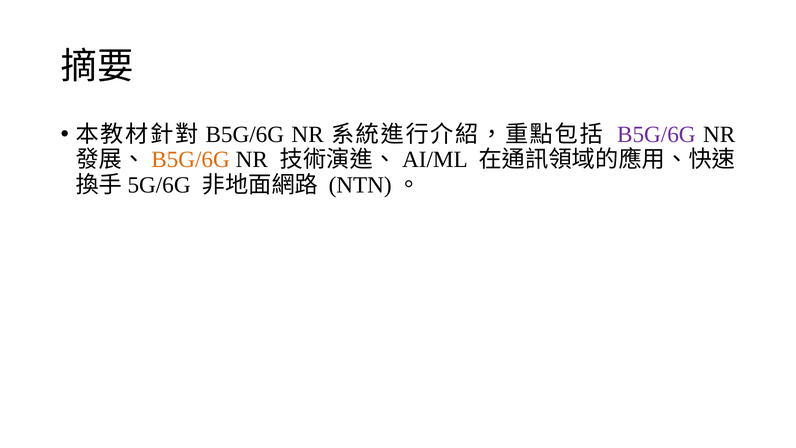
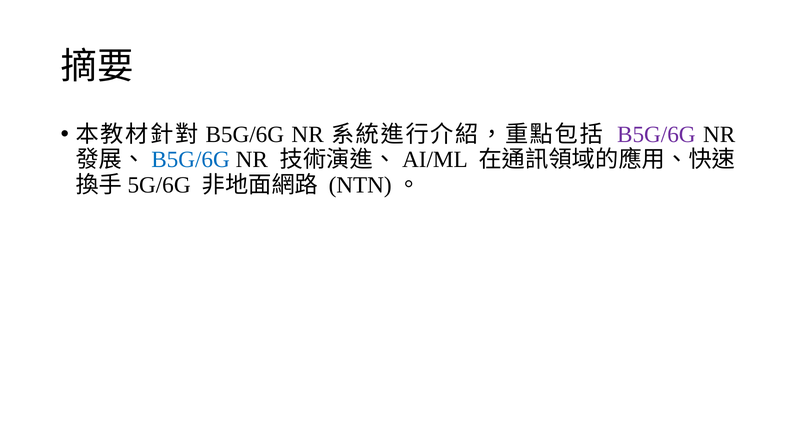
B5G/6G at (191, 160) colour: orange -> blue
